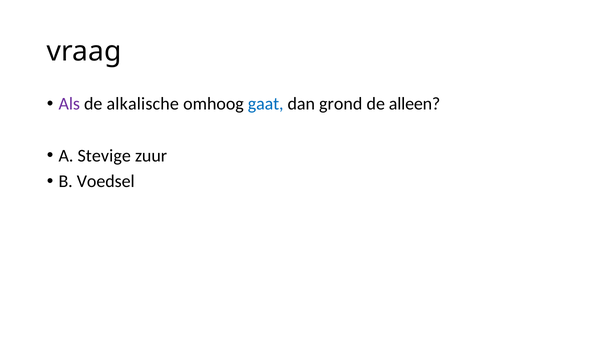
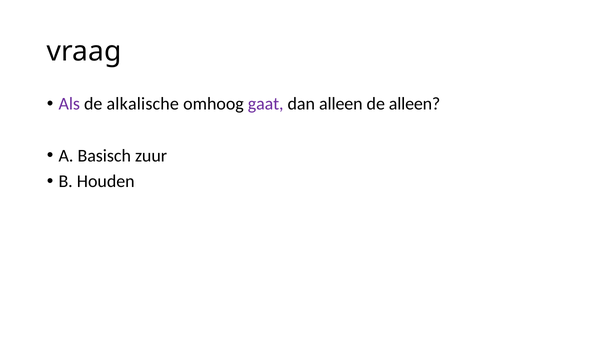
gaat colour: blue -> purple
dan grond: grond -> alleen
Stevige: Stevige -> Basisch
Voedsel: Voedsel -> Houden
